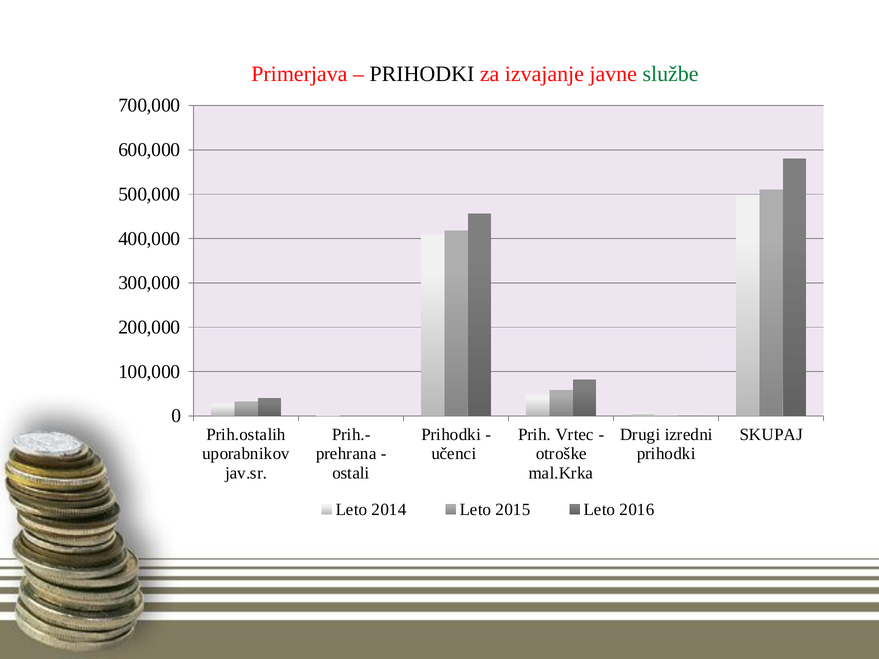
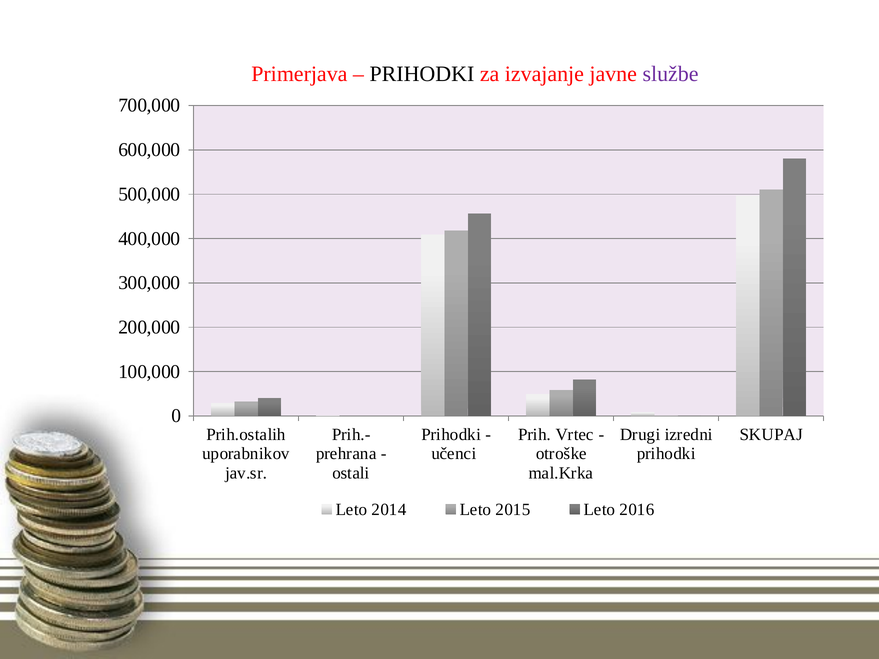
službe colour: green -> purple
